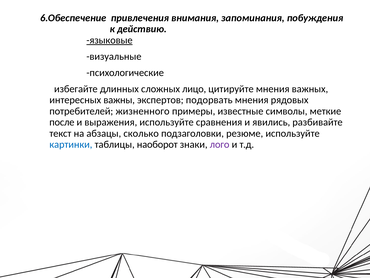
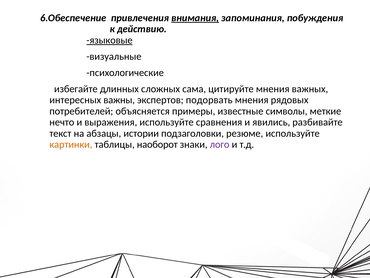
внимания underline: none -> present
лицо: лицо -> сама
жизненного: жизненного -> объясняется
после: после -> нечто
сколько: сколько -> истории
картинки colour: blue -> orange
